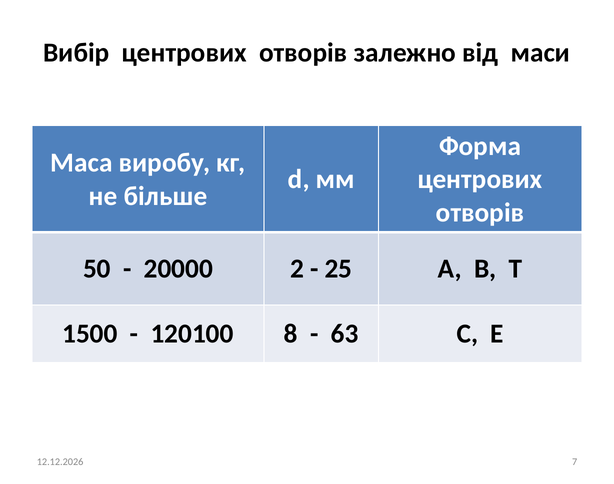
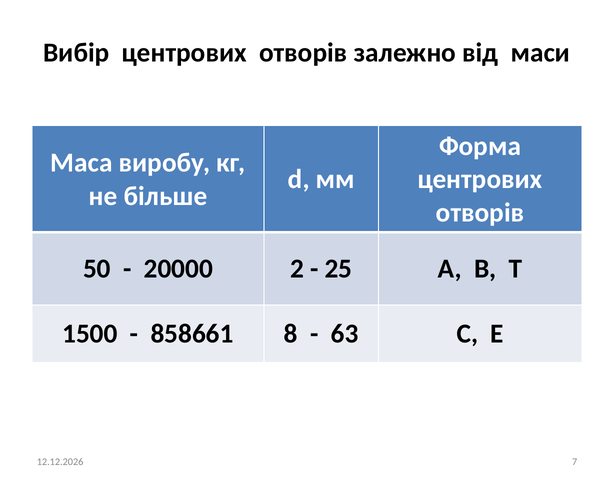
120100: 120100 -> 858661
